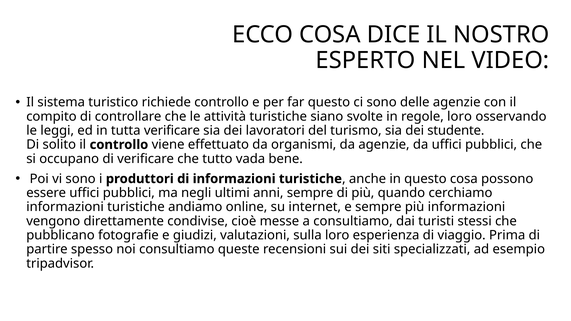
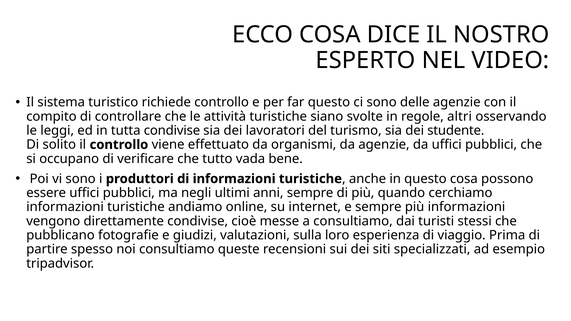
regole loro: loro -> altri
tutta verificare: verificare -> condivise
